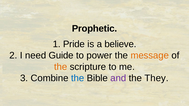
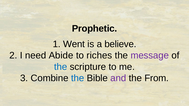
Pride: Pride -> Went
Guide: Guide -> Abide
power: power -> riches
message colour: orange -> purple
the at (61, 67) colour: orange -> blue
They: They -> From
